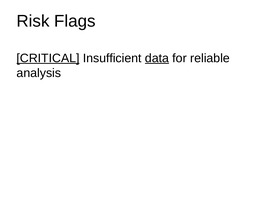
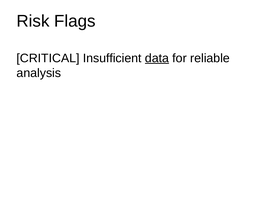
CRITICAL underline: present -> none
